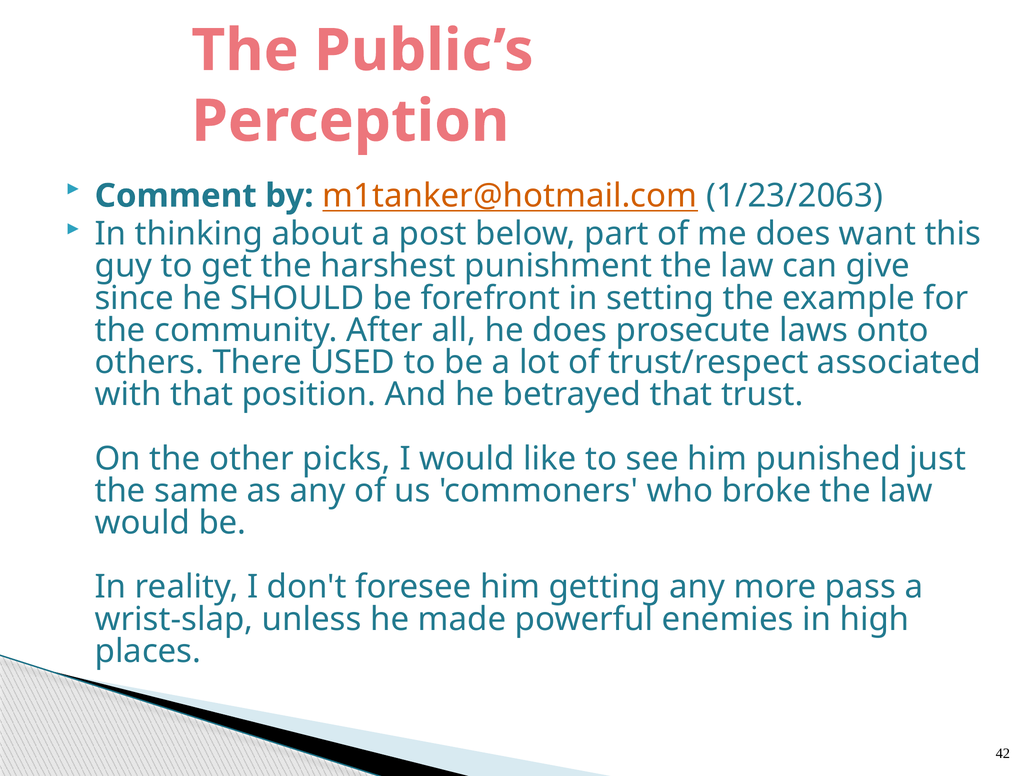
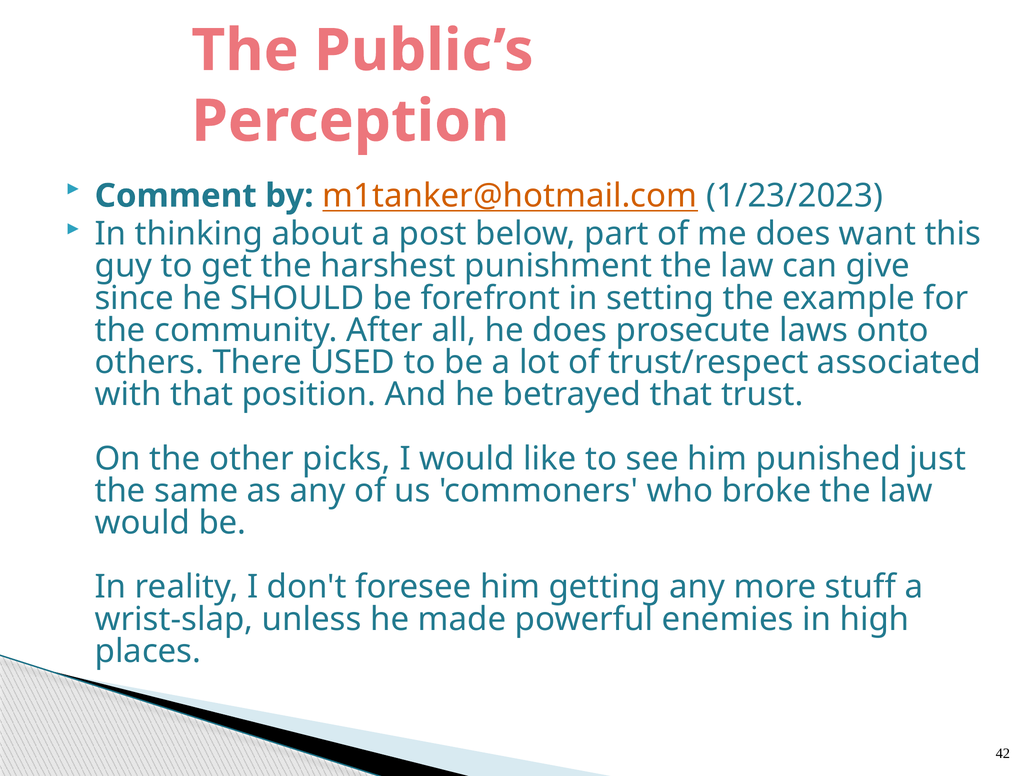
1/23/2063: 1/23/2063 -> 1/23/2023
pass: pass -> stuff
